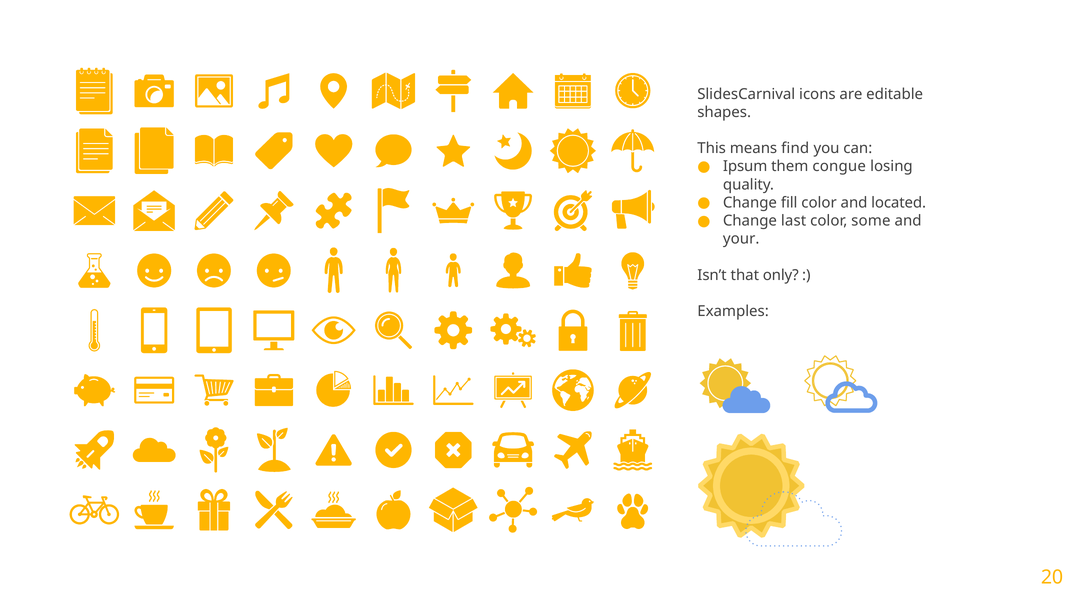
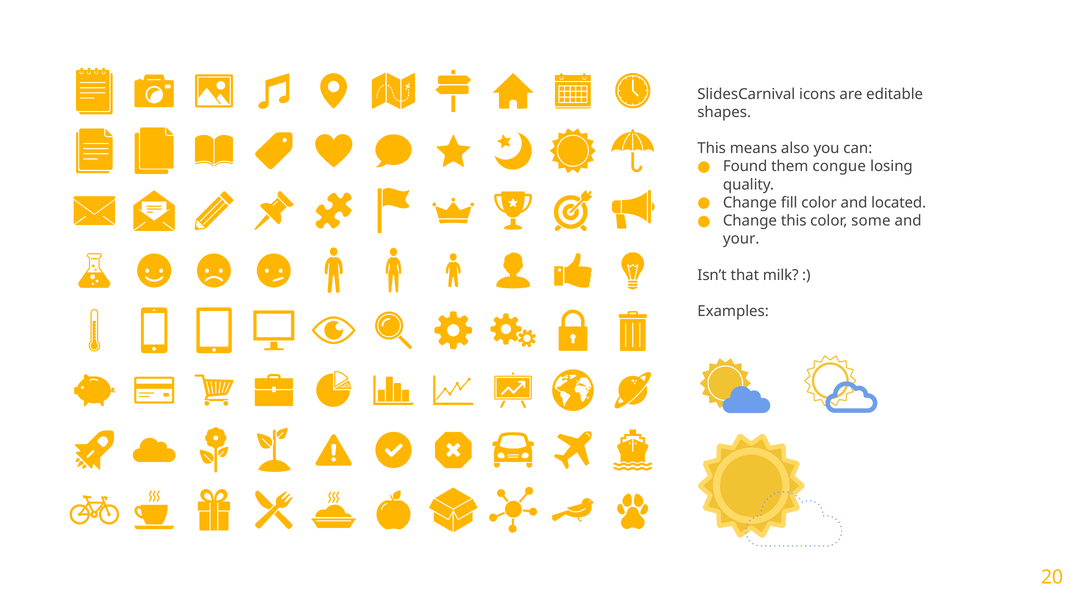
find: find -> also
Ipsum: Ipsum -> Found
Change last: last -> this
only: only -> milk
